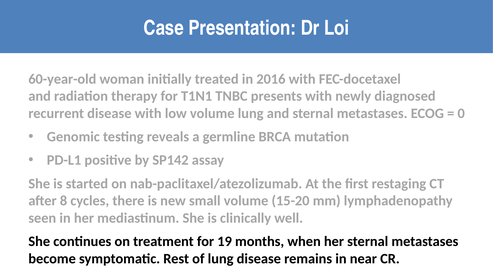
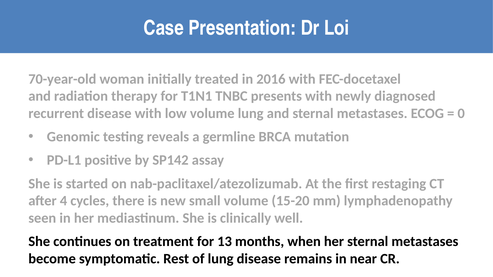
60-year-old: 60-year-old -> 70-year-old
8: 8 -> 4
19: 19 -> 13
